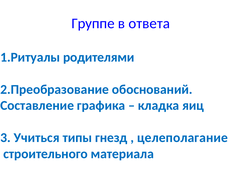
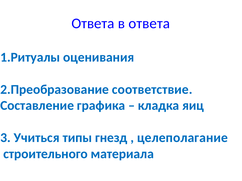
Группе at (93, 23): Группе -> Ответа
родителями: родителями -> оценивания
обоснований: обоснований -> соответствие
